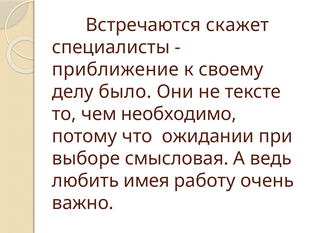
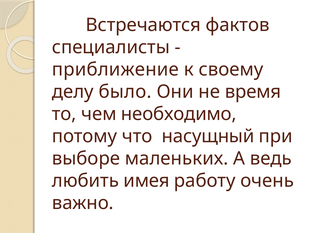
скажет: скажет -> фактов
тексте: тексте -> время
ожидании: ожидании -> насущный
смысловая: смысловая -> маленьких
